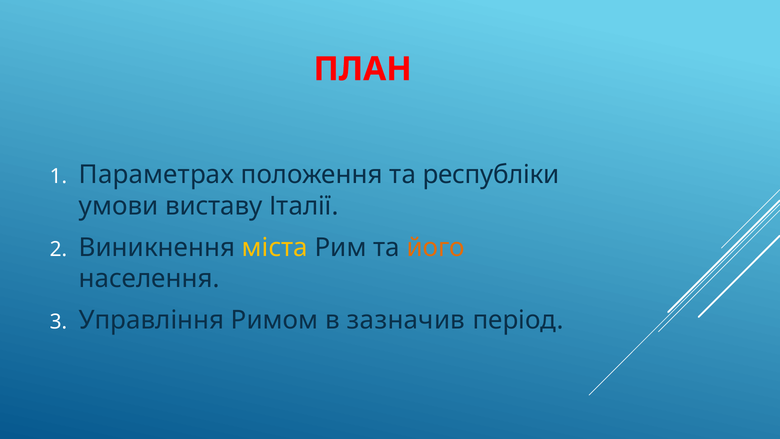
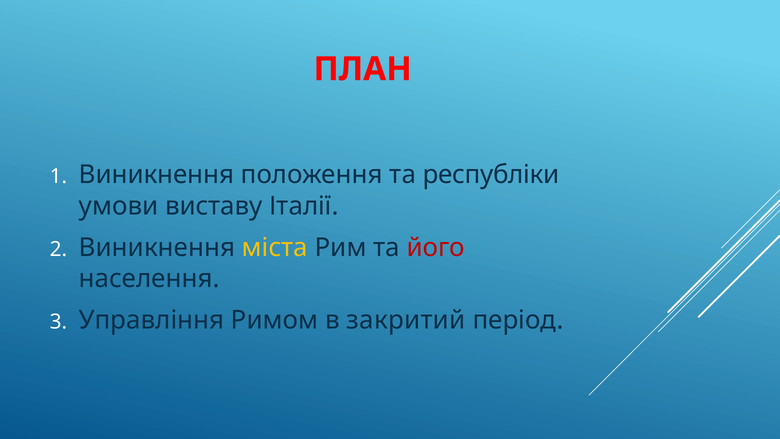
Параметрах at (156, 175): Параметрах -> Виникнення
його colour: orange -> red
зазначив: зазначив -> закритий
